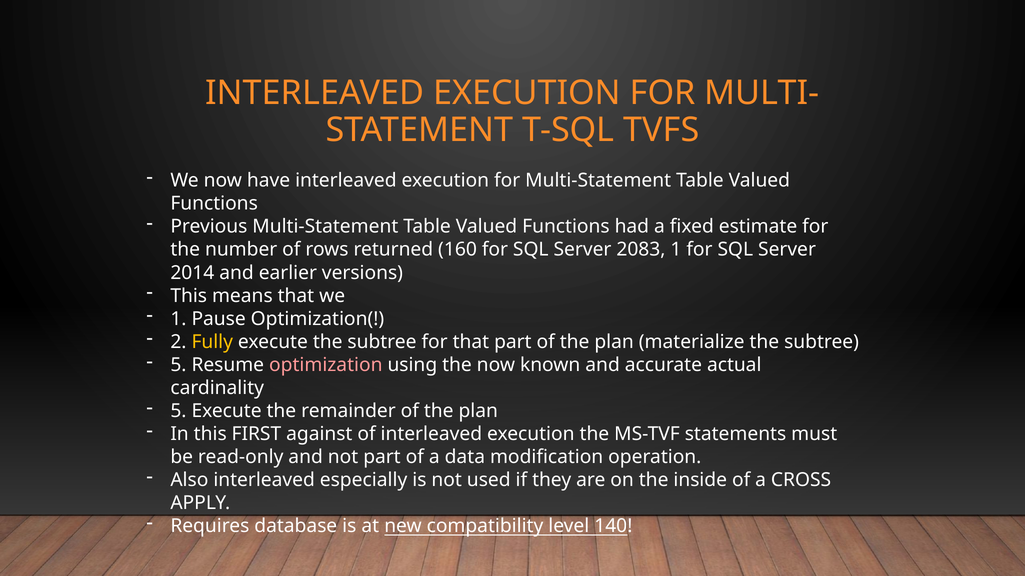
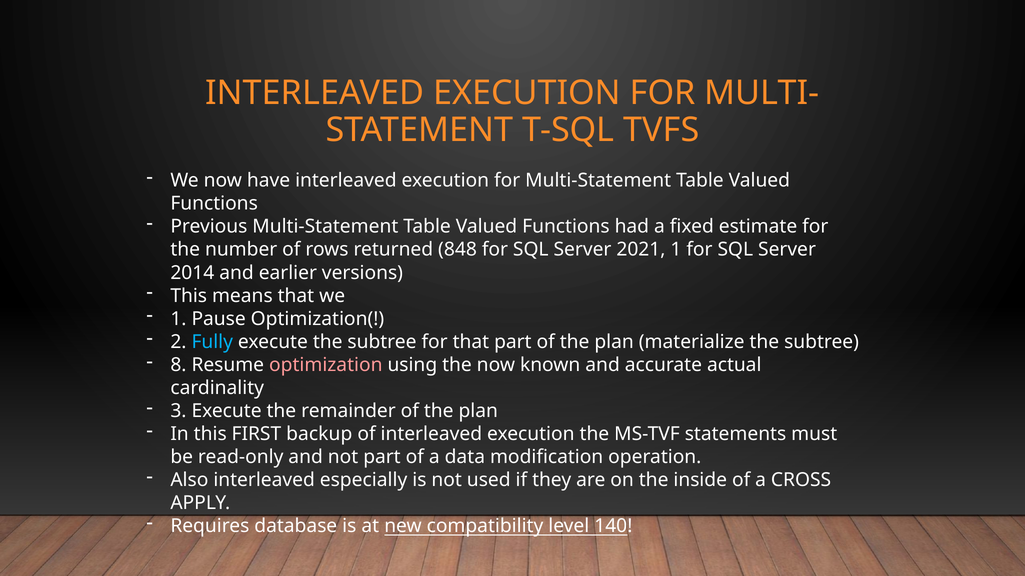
160: 160 -> 848
2083: 2083 -> 2021
Fully colour: yellow -> light blue
5 at (178, 365): 5 -> 8
5 at (178, 411): 5 -> 3
against: against -> backup
